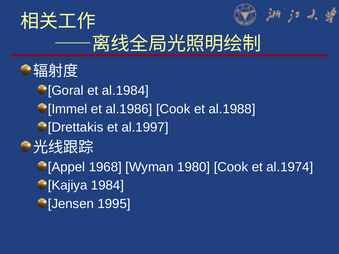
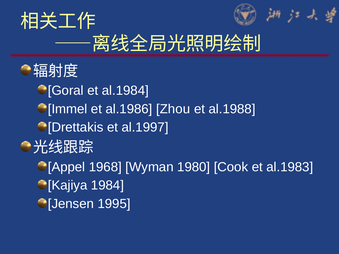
al.1986 Cook: Cook -> Zhou
al.1974: al.1974 -> al.1983
